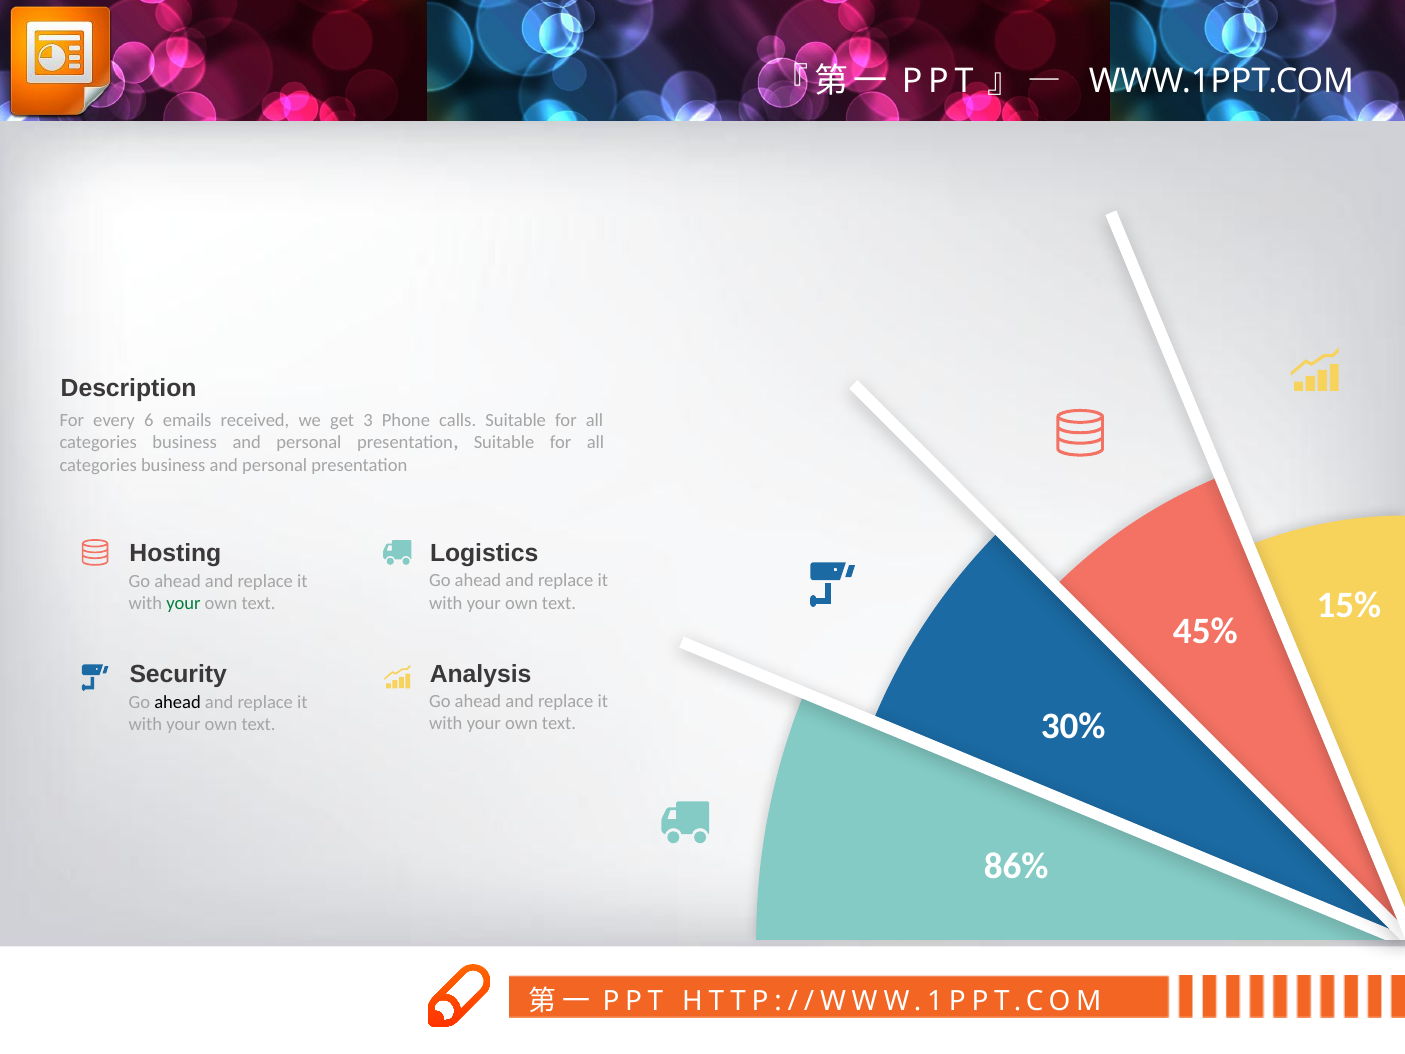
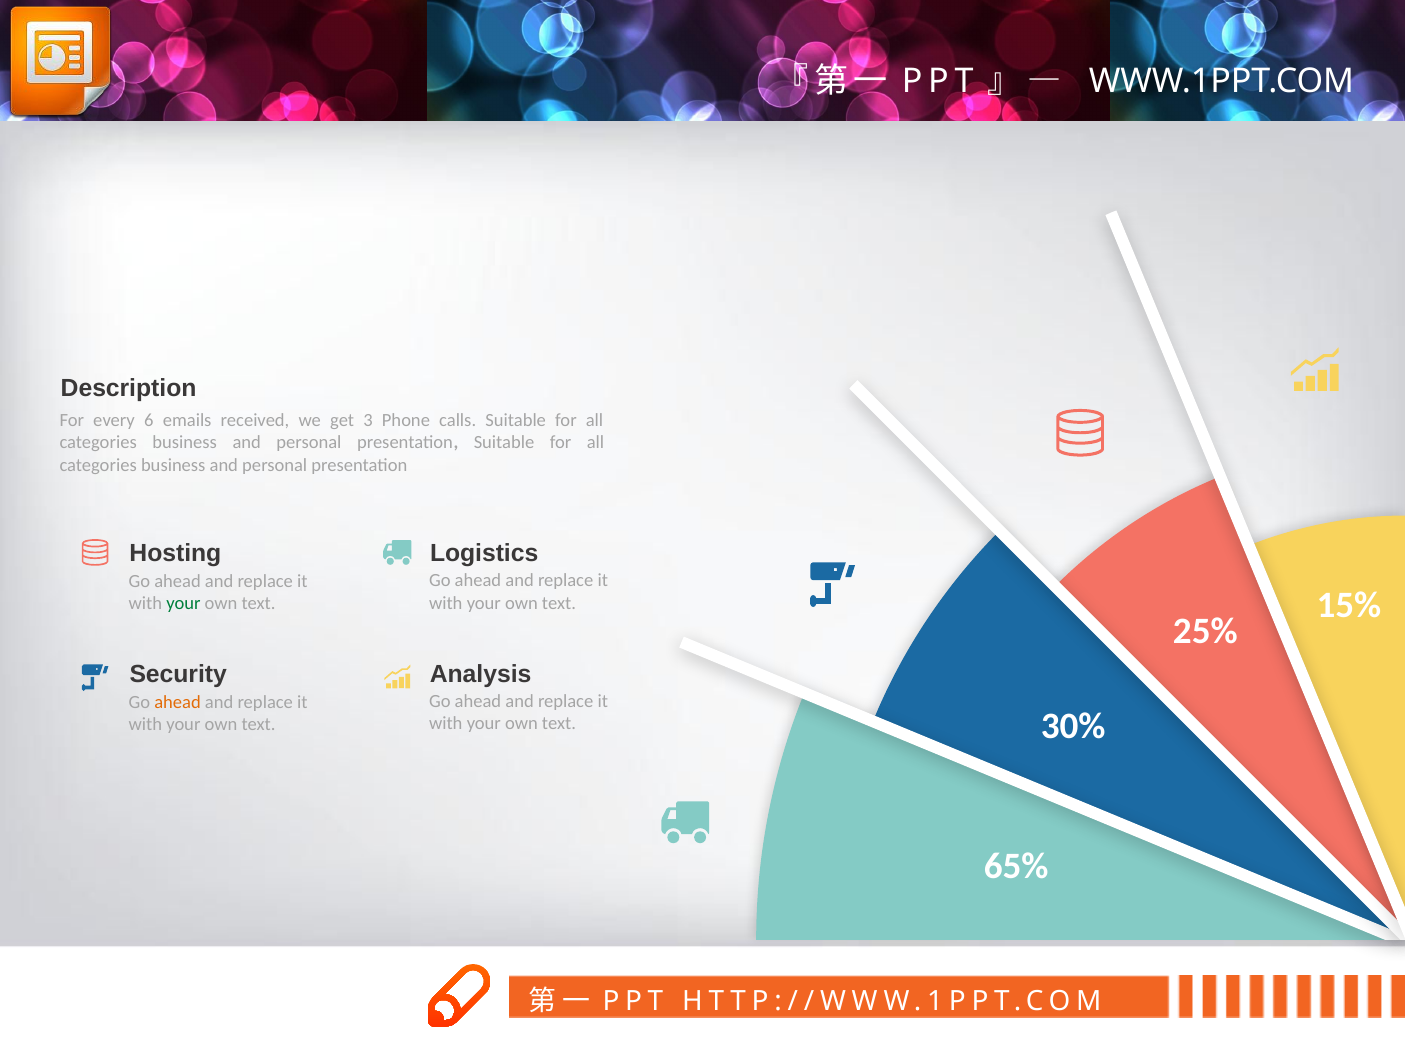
45%: 45% -> 25%
ahead at (178, 702) colour: black -> orange
86%: 86% -> 65%
